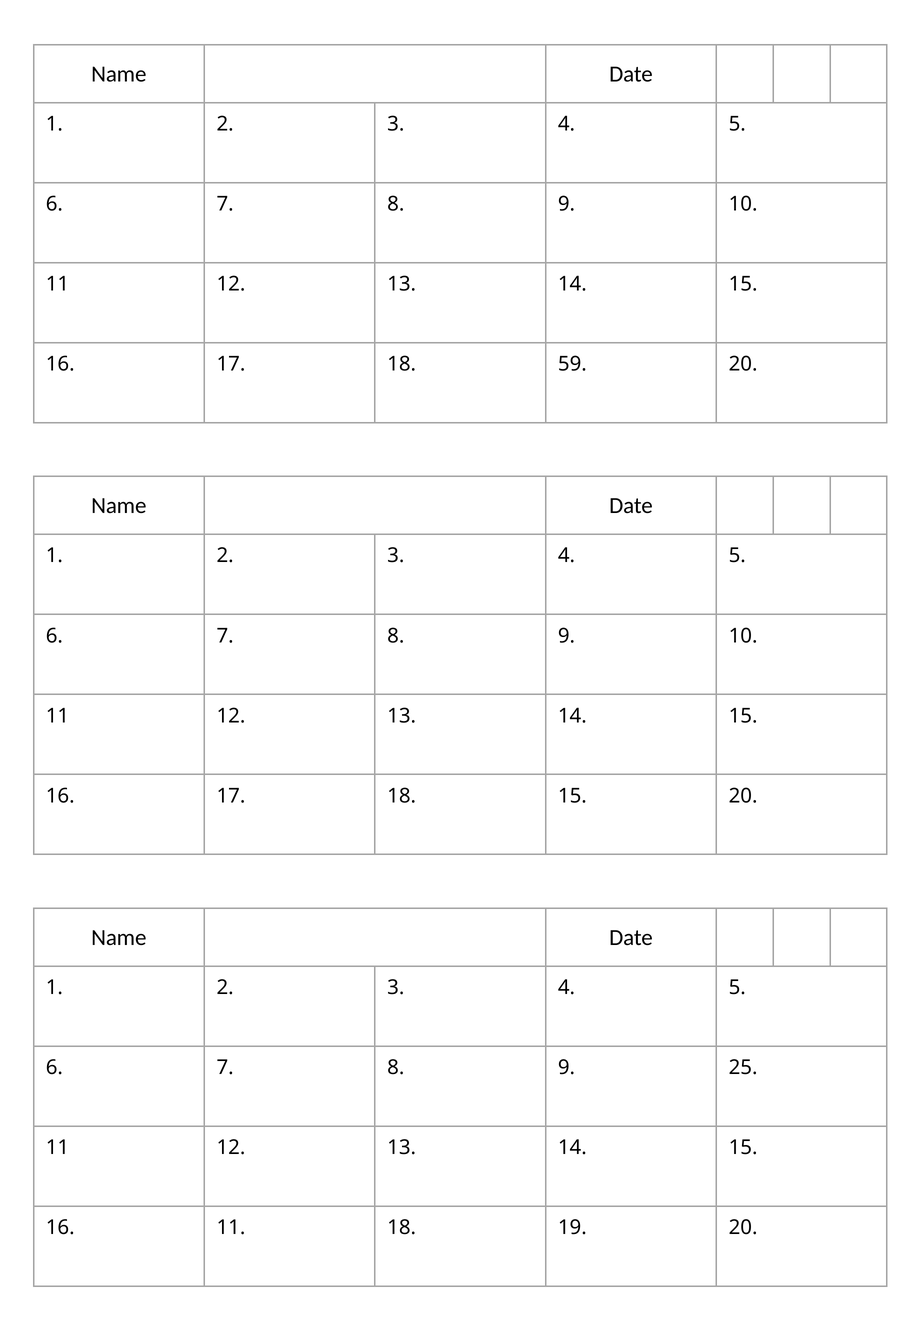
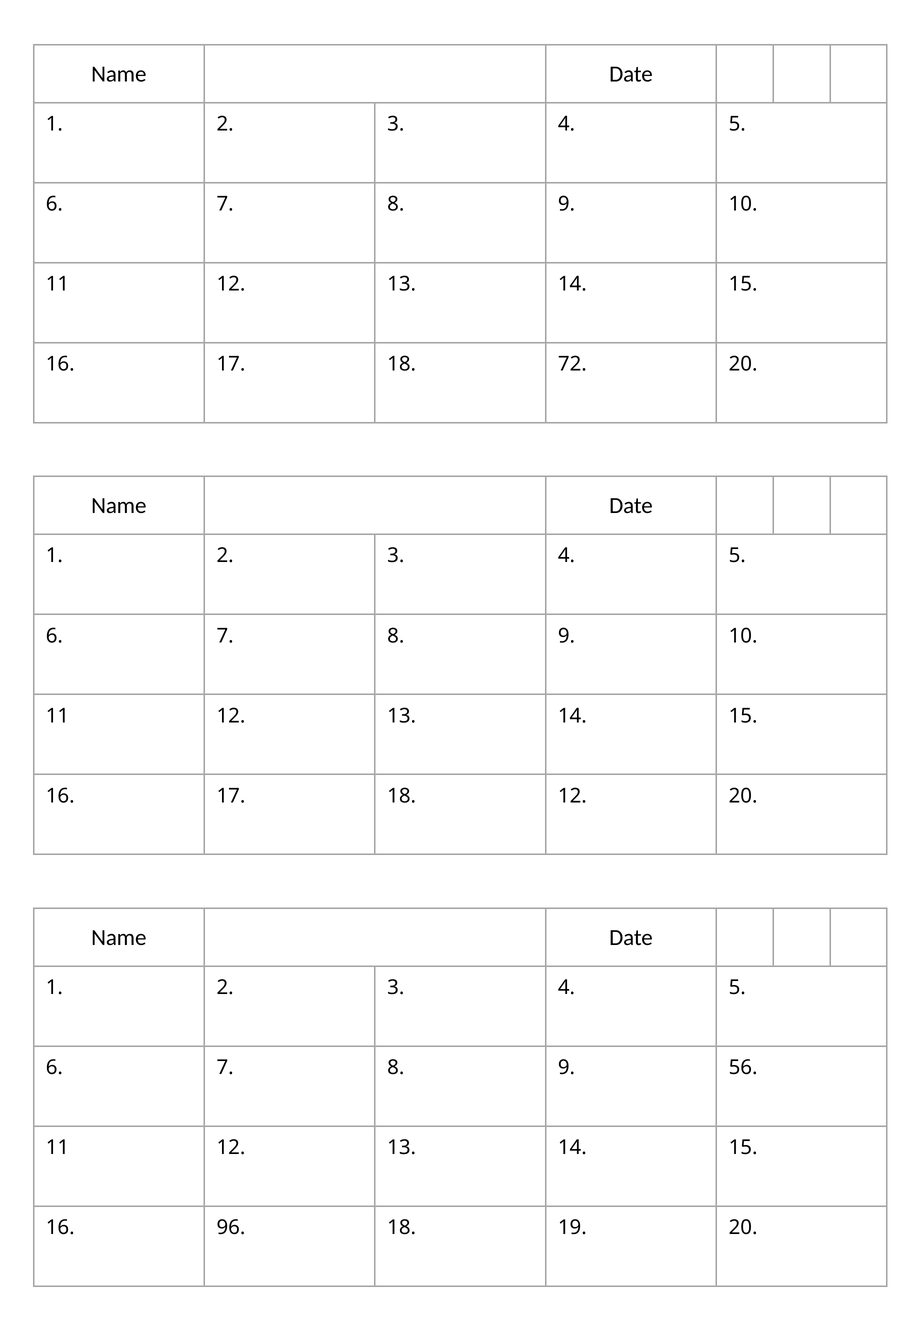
59: 59 -> 72
18 15: 15 -> 12
25: 25 -> 56
16 11: 11 -> 96
